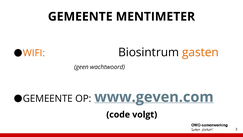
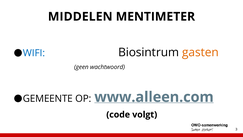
GEMEENTE at (80, 17): GEMEENTE -> MIDDELEN
WIFI colour: orange -> blue
www.geven.com: www.geven.com -> www.alleen.com
